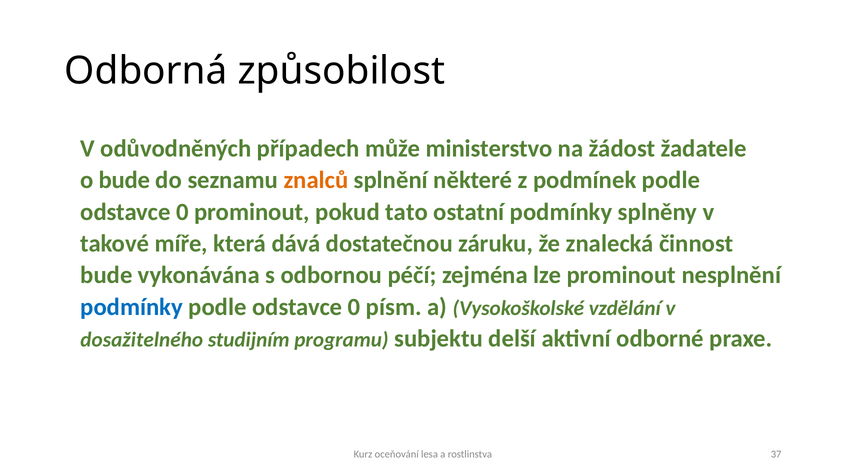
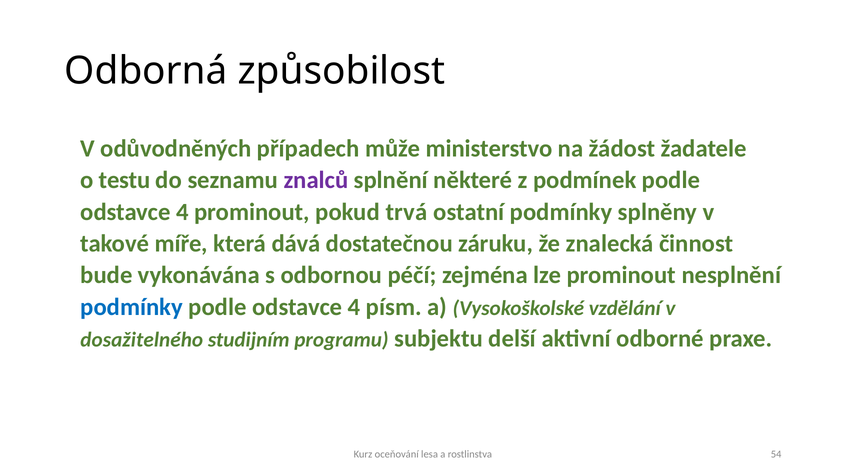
o bude: bude -> testu
znalců colour: orange -> purple
0 at (182, 212): 0 -> 4
tato: tato -> trvá
0 at (354, 307): 0 -> 4
37: 37 -> 54
